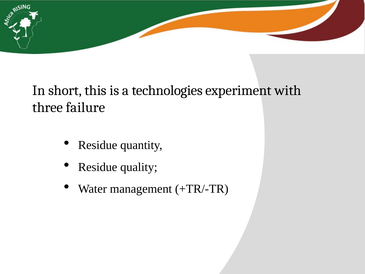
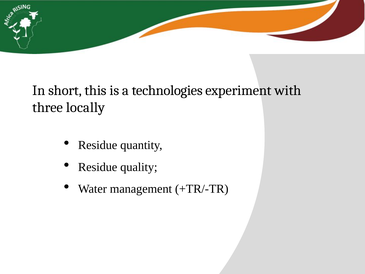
failure: failure -> locally
